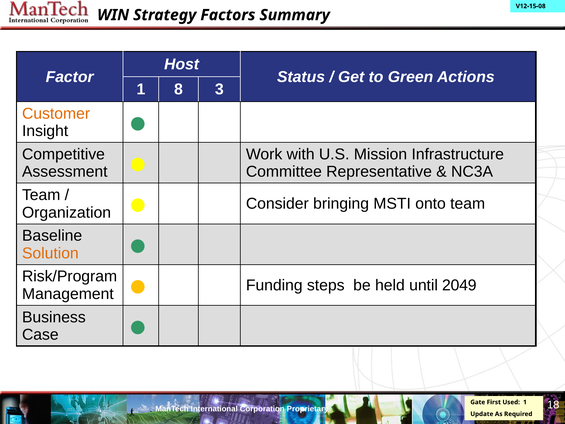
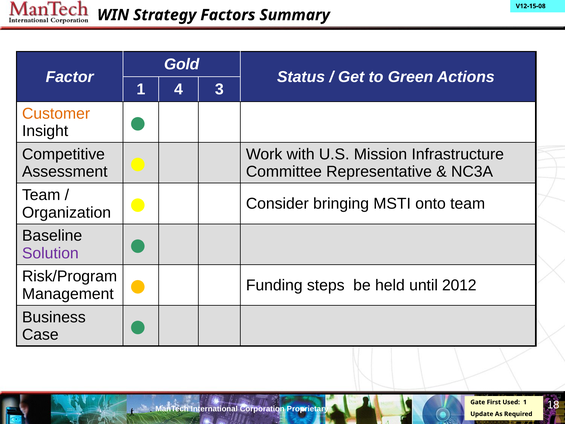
Host: Host -> Gold
8: 8 -> 4
Solution colour: orange -> purple
2049: 2049 -> 2012
